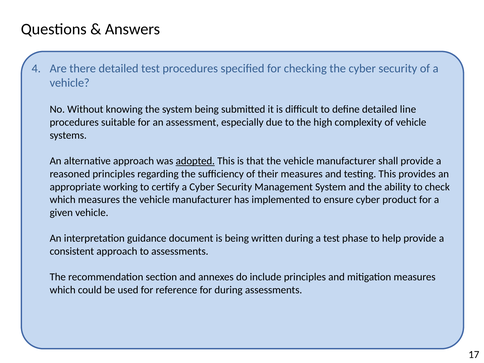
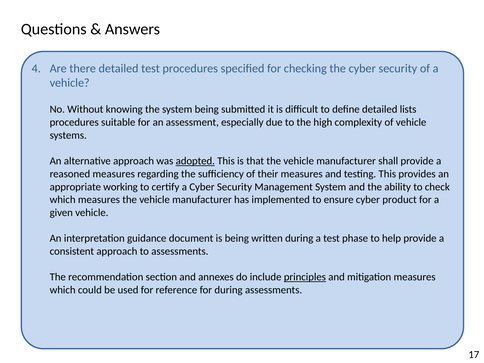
line: line -> lists
reasoned principles: principles -> measures
principles at (305, 277) underline: none -> present
